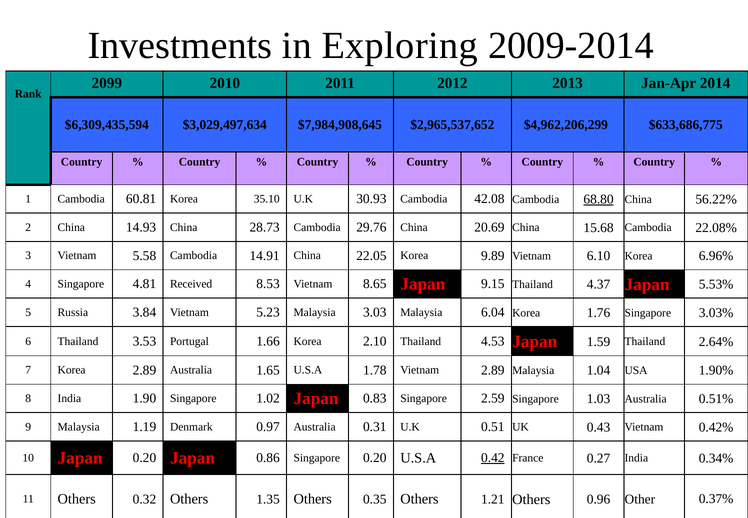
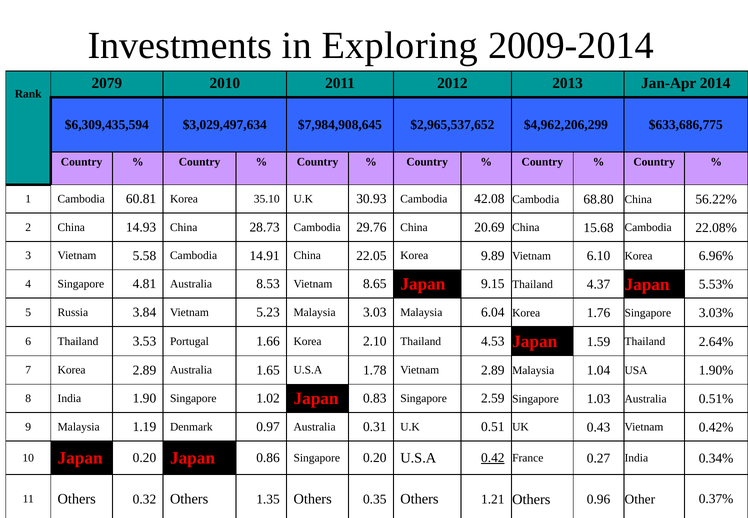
2099: 2099 -> 2079
68.80 underline: present -> none
4.81 Received: Received -> Australia
